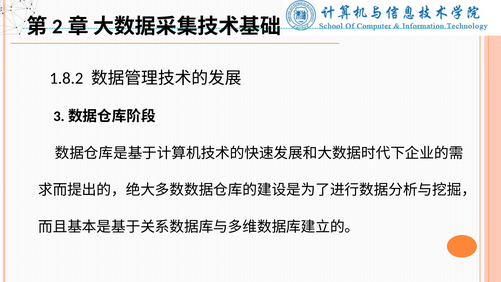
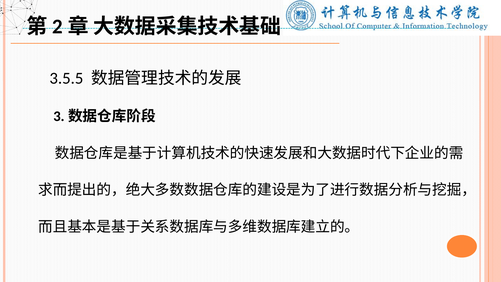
1.8.2: 1.8.2 -> 3.5.5
